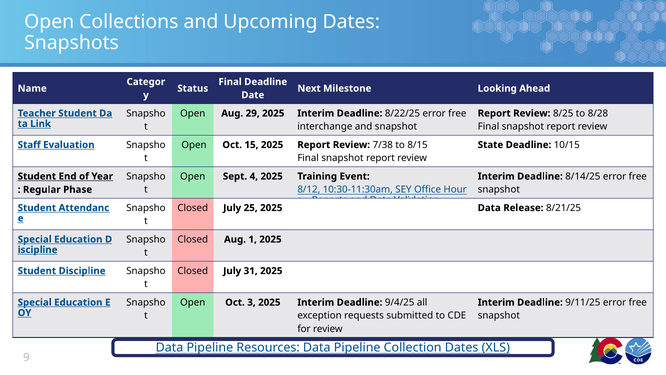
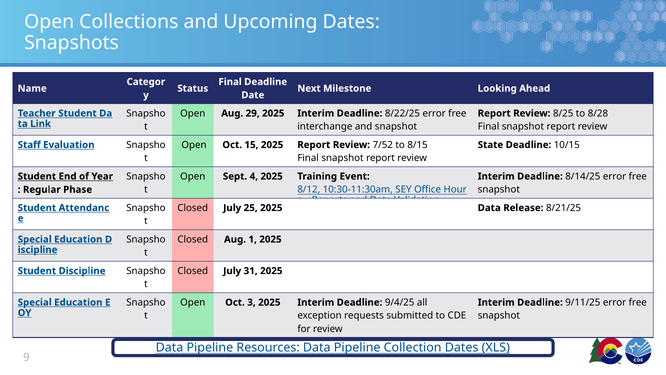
7/38: 7/38 -> 7/52
